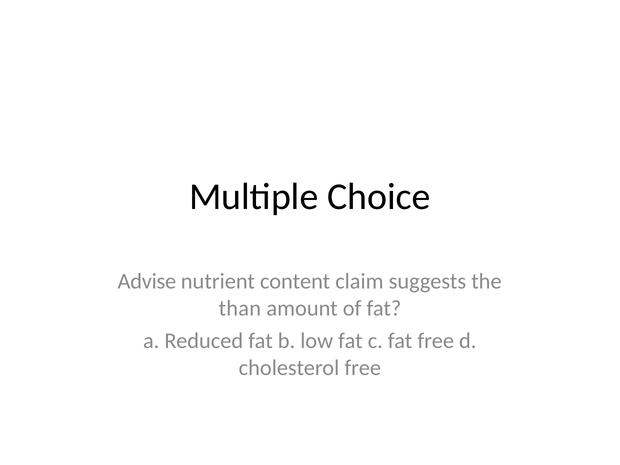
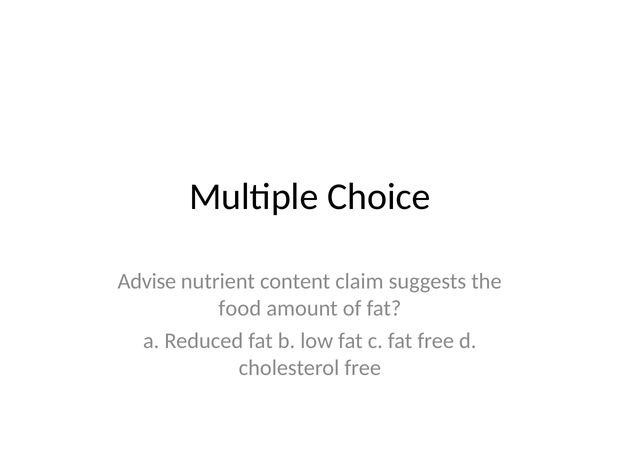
than: than -> food
